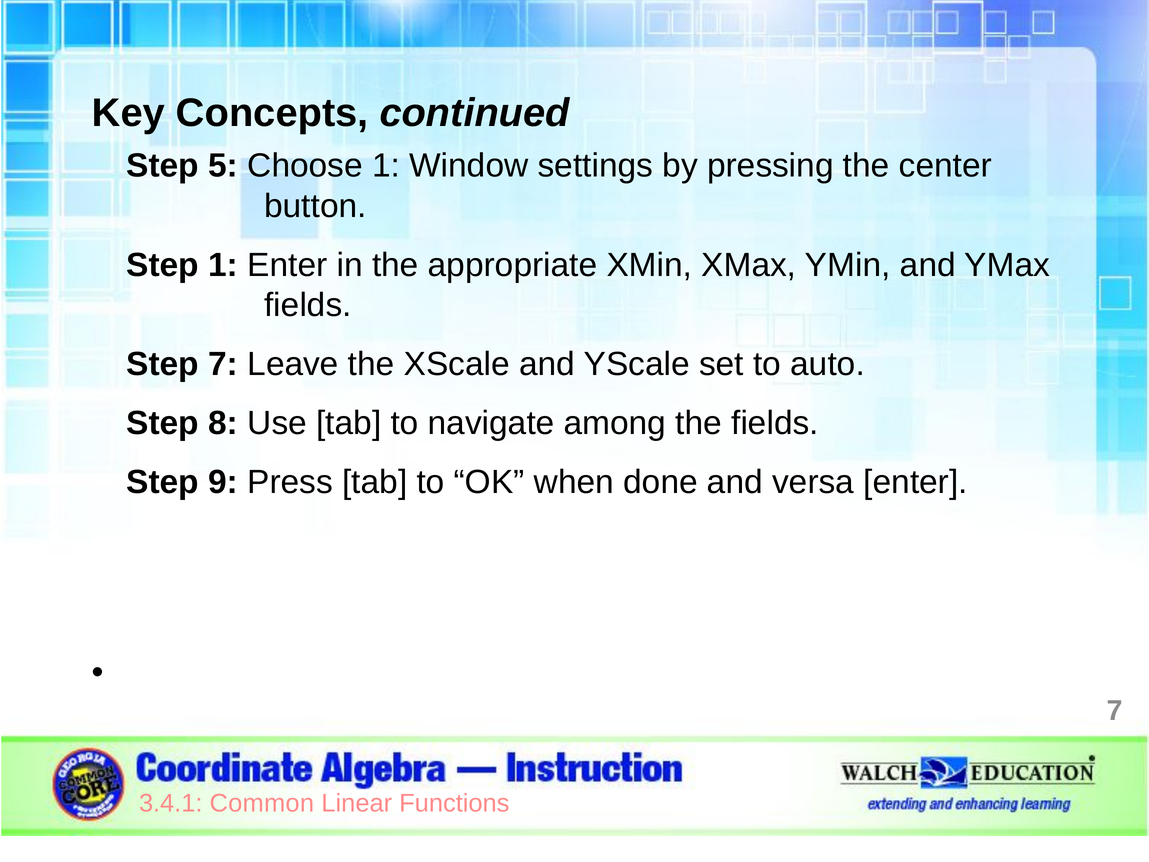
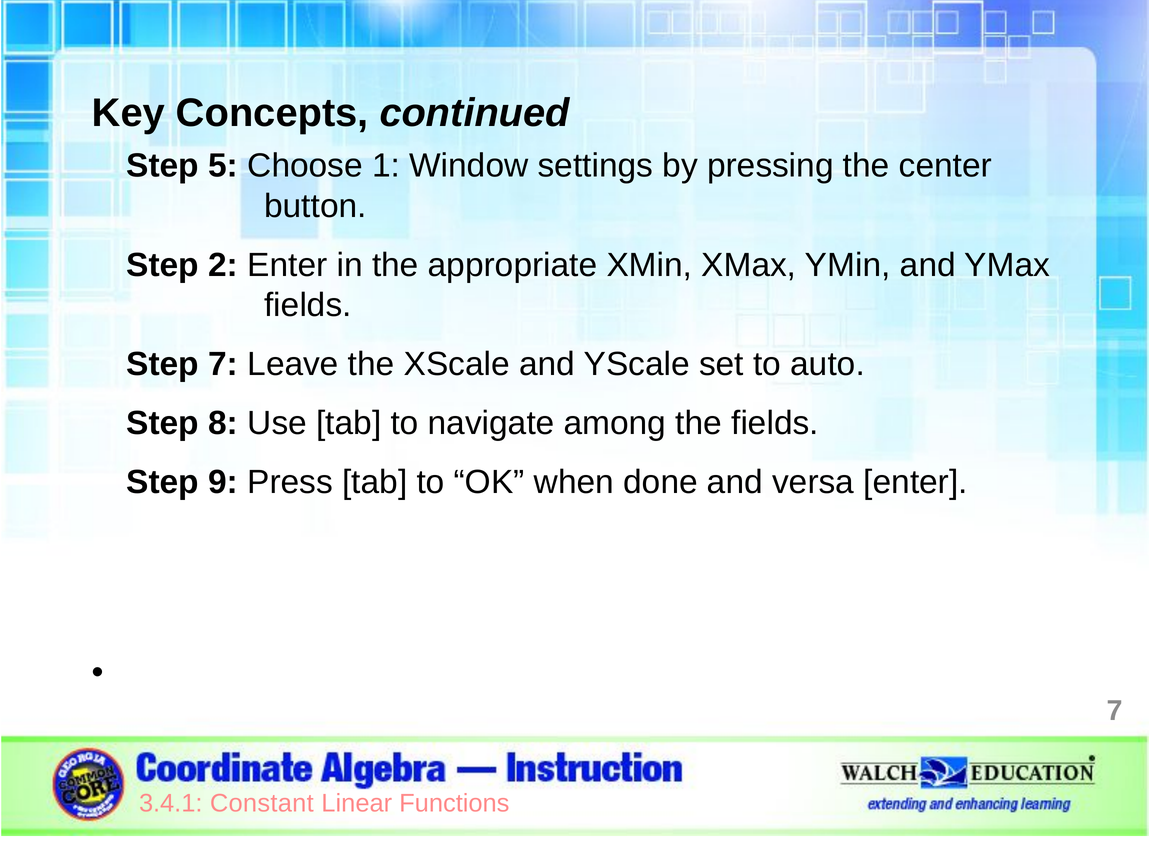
Step 1: 1 -> 2
Common: Common -> Constant
